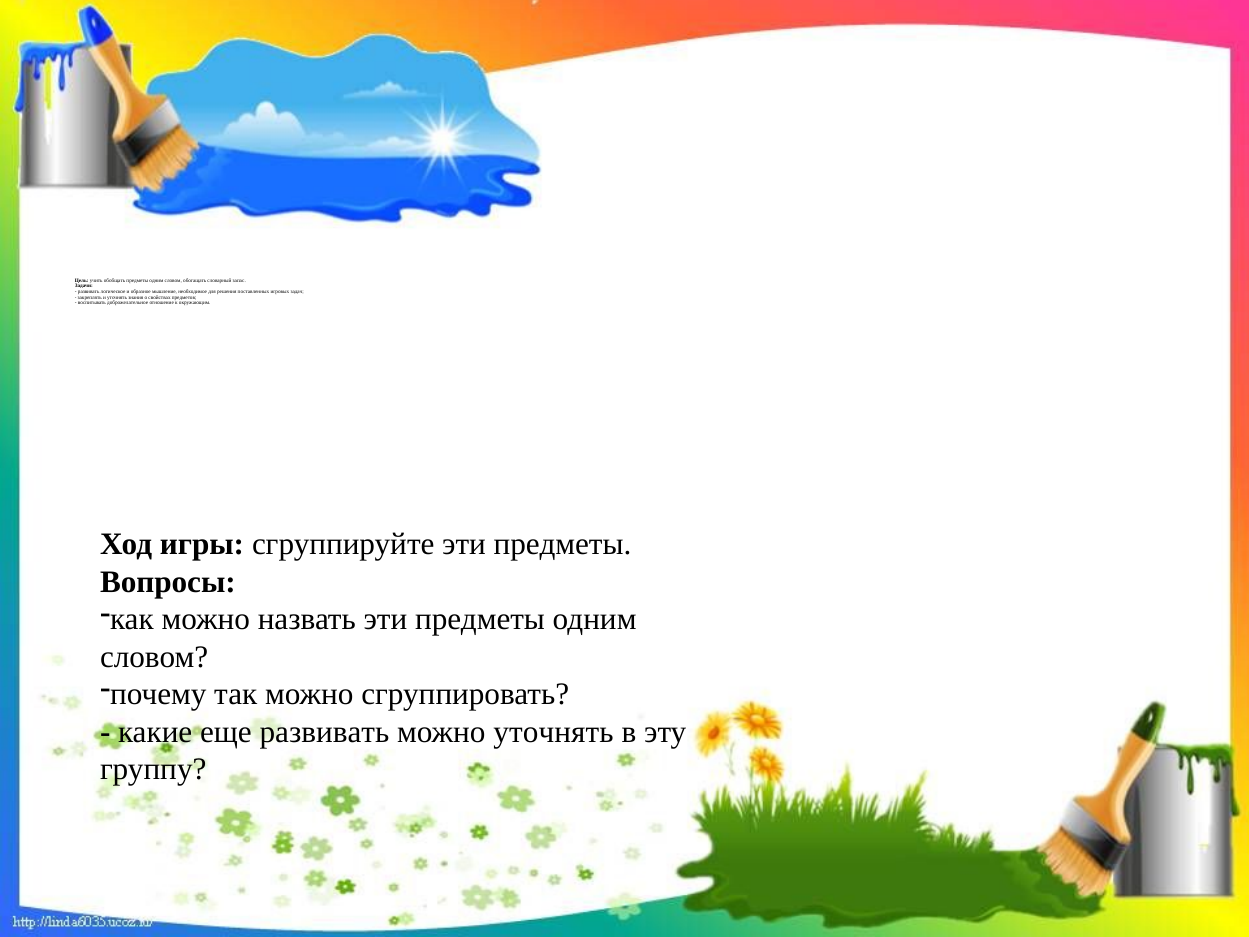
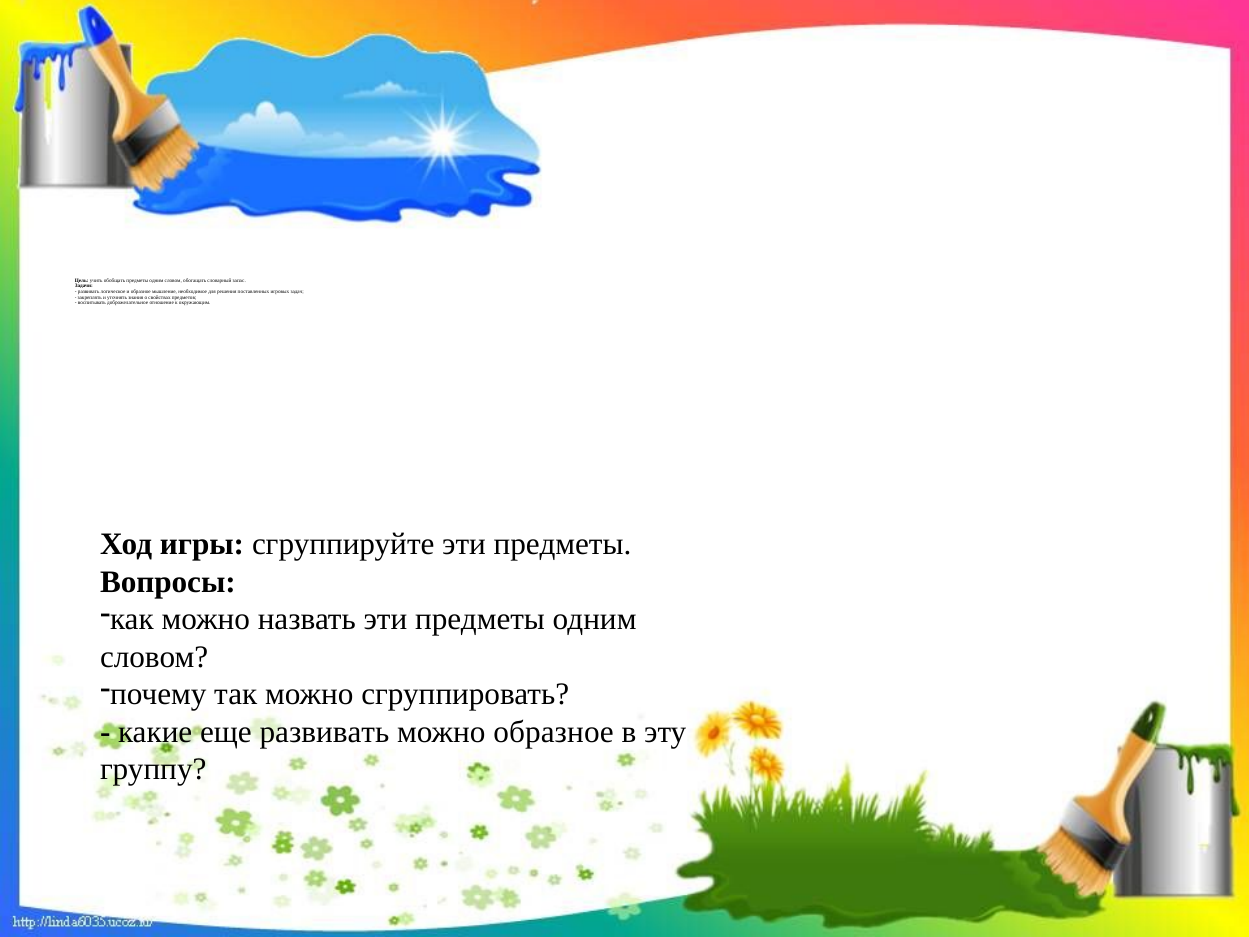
можно уточнять: уточнять -> образное
